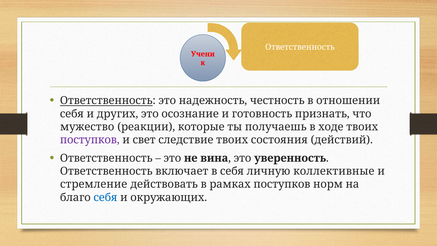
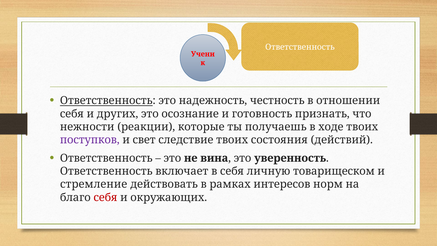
мужество: мужество -> нежности
коллективные: коллективные -> товарищеском
рамках поступков: поступков -> интересов
себя at (105, 197) colour: blue -> red
